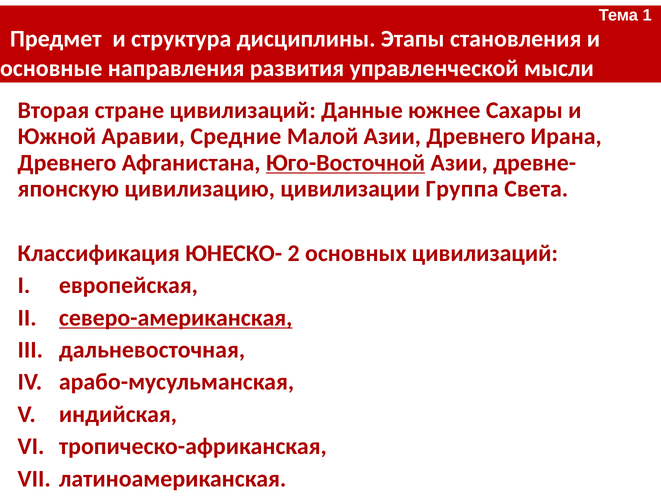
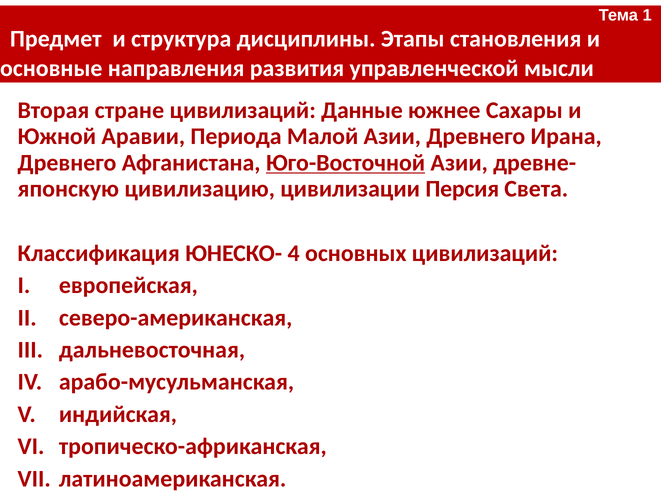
Аравии Средние: Средние -> Периода
Группа: Группа -> Персия
2: 2 -> 4
северо-американская underline: present -> none
